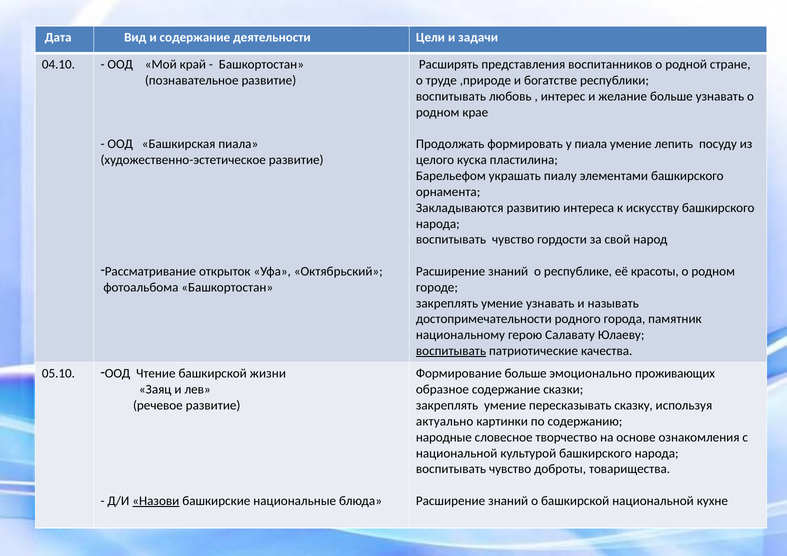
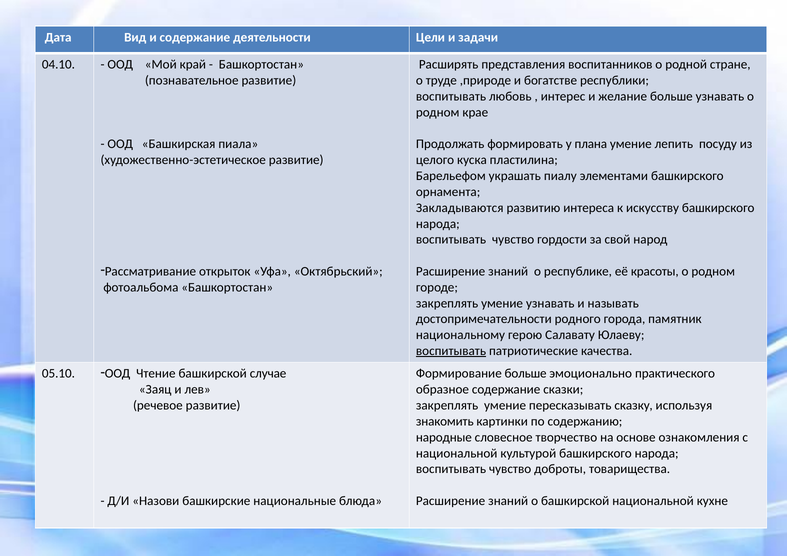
у пиала: пиала -> плана
жизни: жизни -> случае
проживающих: проживающих -> практического
актуально: актуально -> знакомить
Назови underline: present -> none
